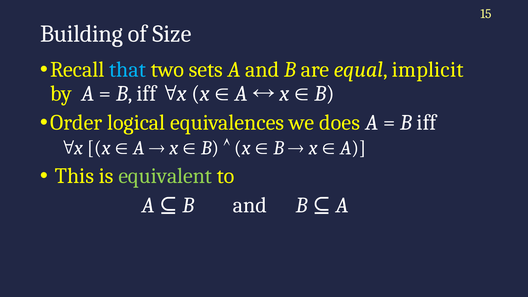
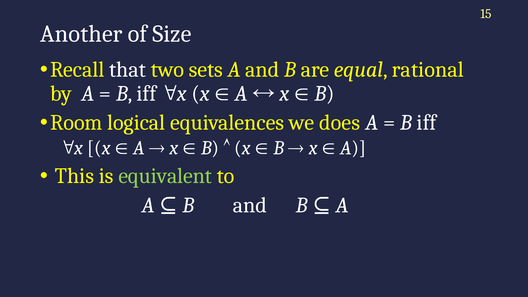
Building: Building -> Another
that colour: light blue -> white
implicit: implicit -> rational
Order: Order -> Room
